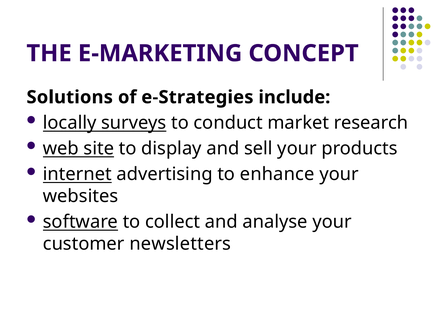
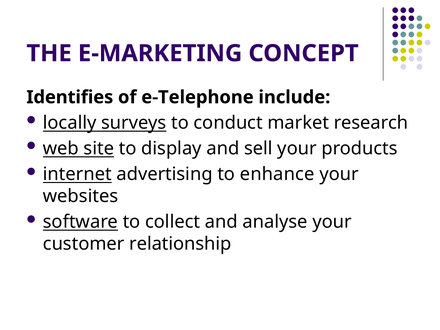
Solutions: Solutions -> Identifies
e-Strategies: e-Strategies -> e-Telephone
newsletters: newsletters -> relationship
